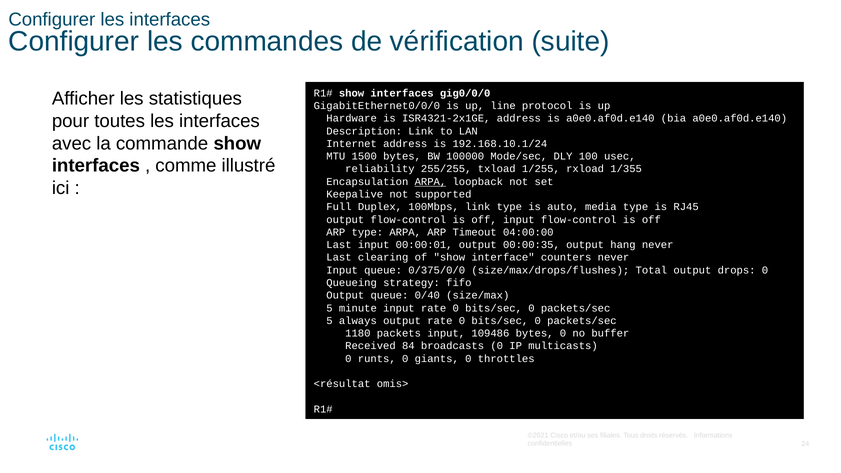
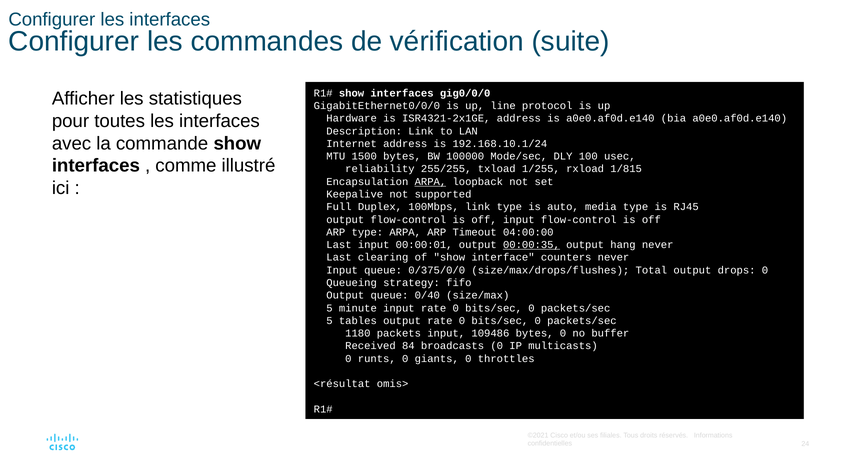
1/355: 1/355 -> 1/815
00:00:35 underline: none -> present
always: always -> tables
